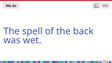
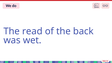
spell: spell -> read
